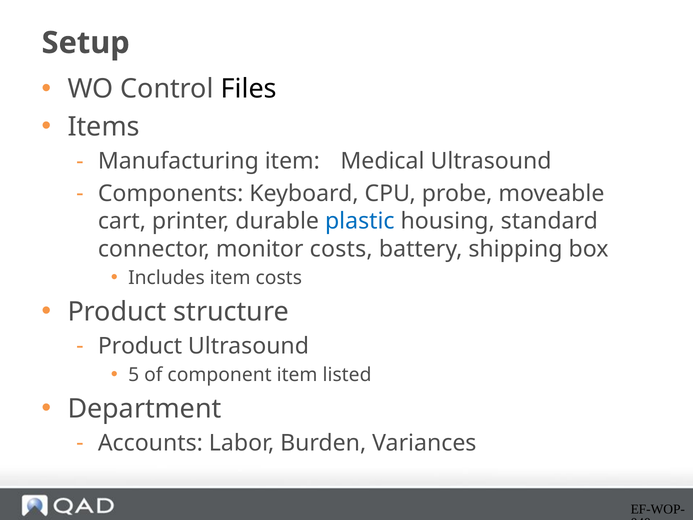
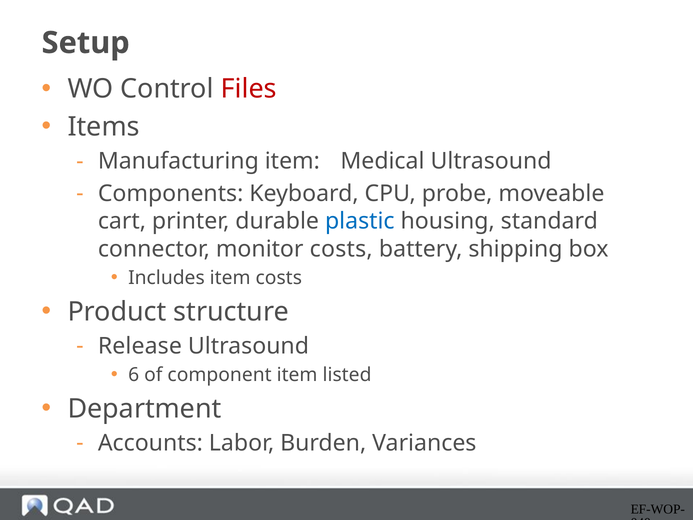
Files colour: black -> red
Product at (140, 346): Product -> Release
5: 5 -> 6
